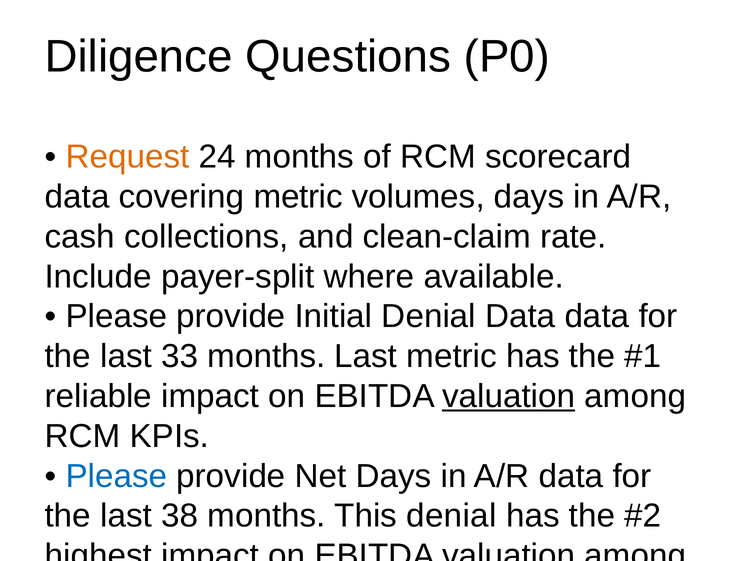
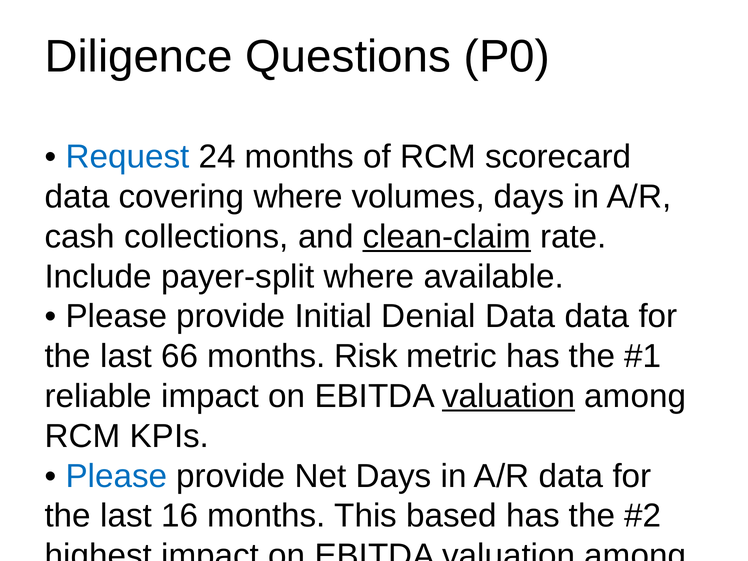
Request colour: orange -> blue
covering metric: metric -> where
clean-claim underline: none -> present
33: 33 -> 66
months Last: Last -> Risk
38: 38 -> 16
This denial: denial -> based
